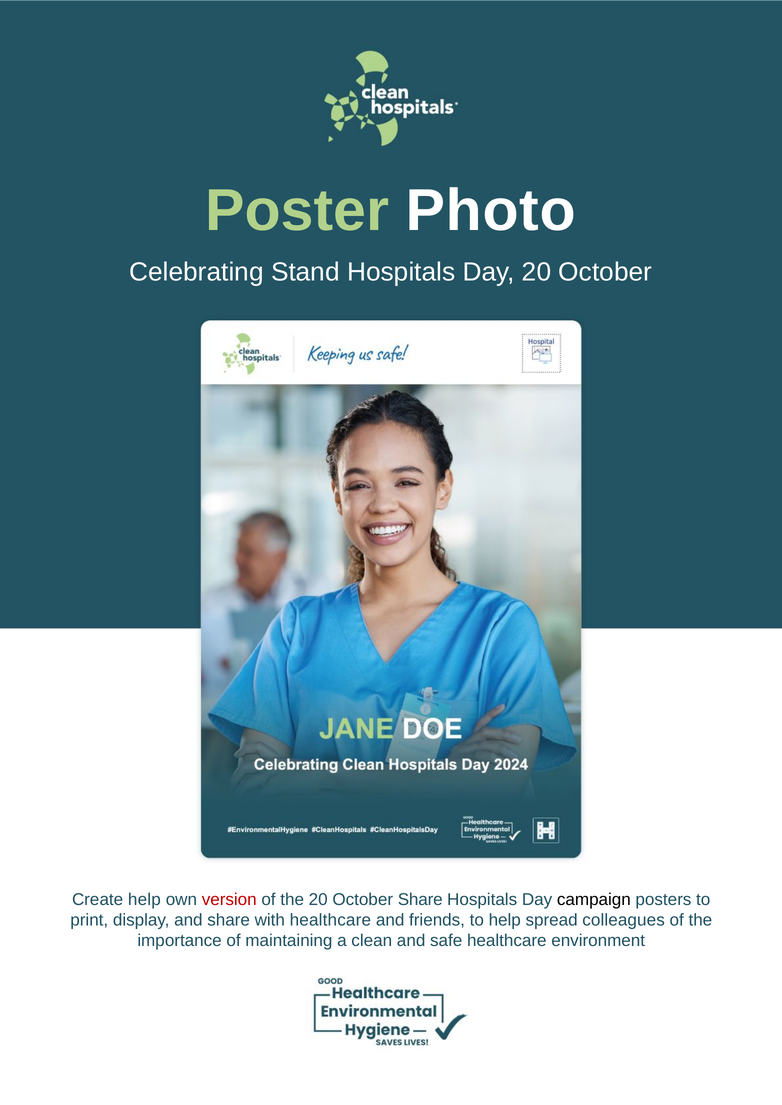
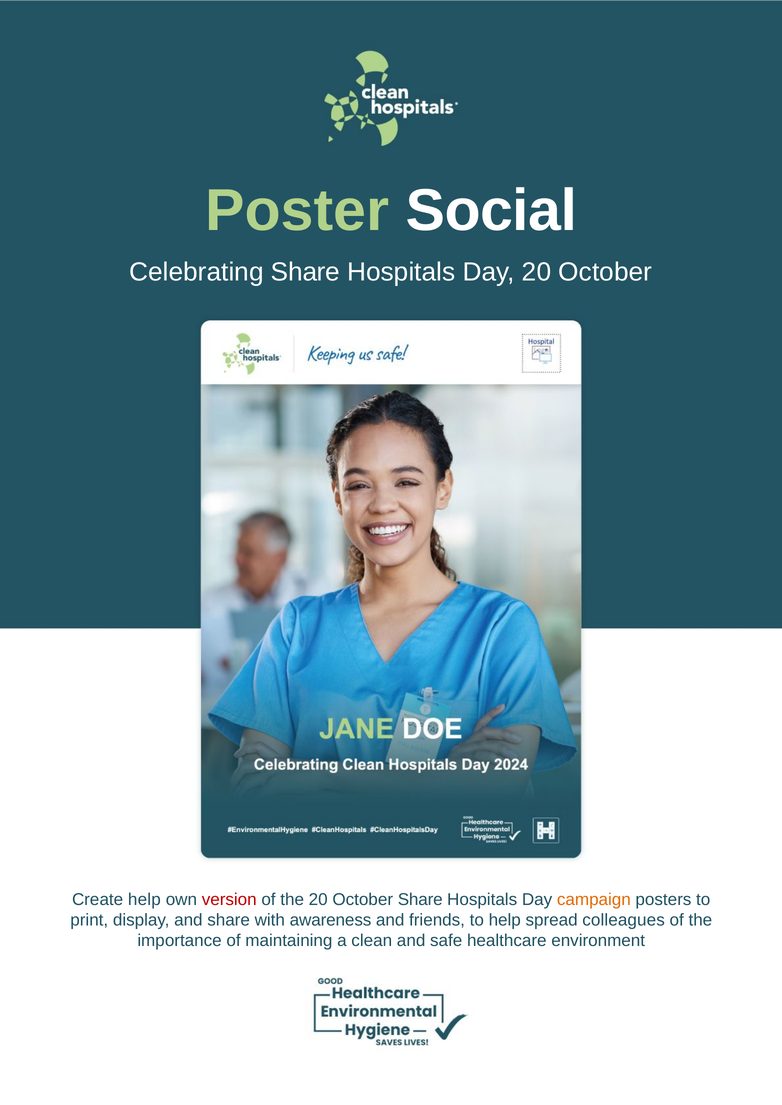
Photo: Photo -> Social
Celebrating Stand: Stand -> Share
campaign colour: black -> orange
with healthcare: healthcare -> awareness
